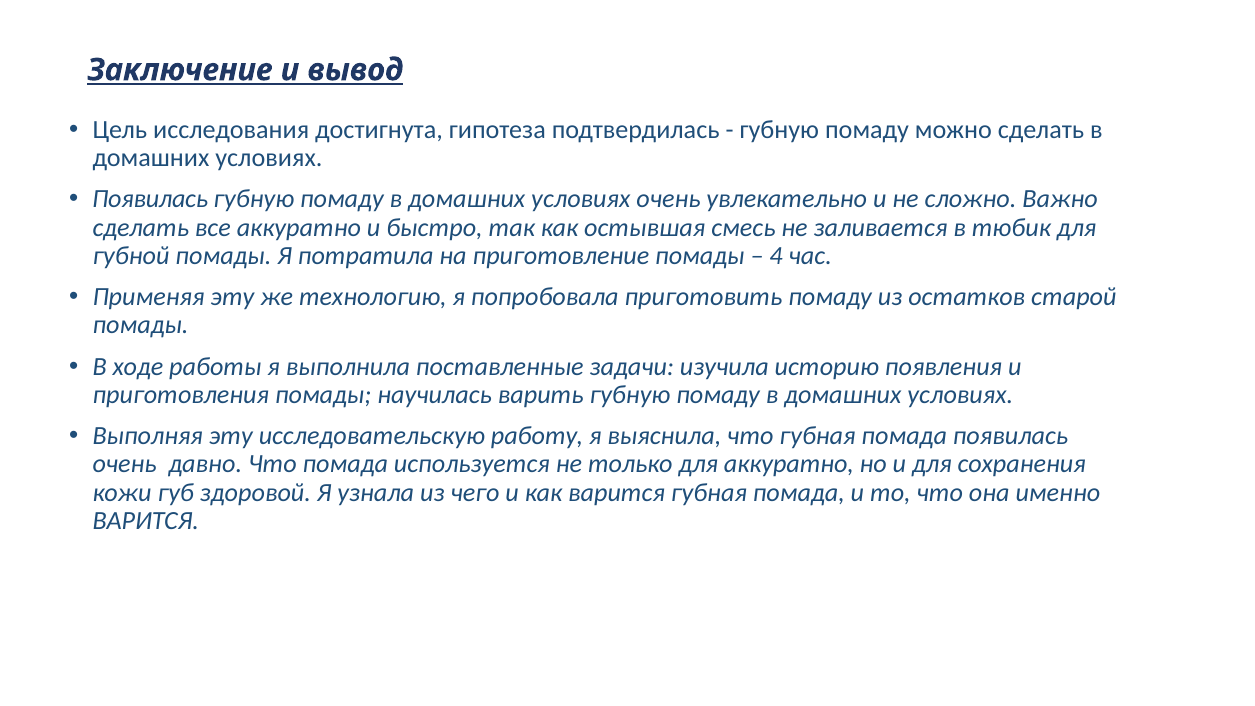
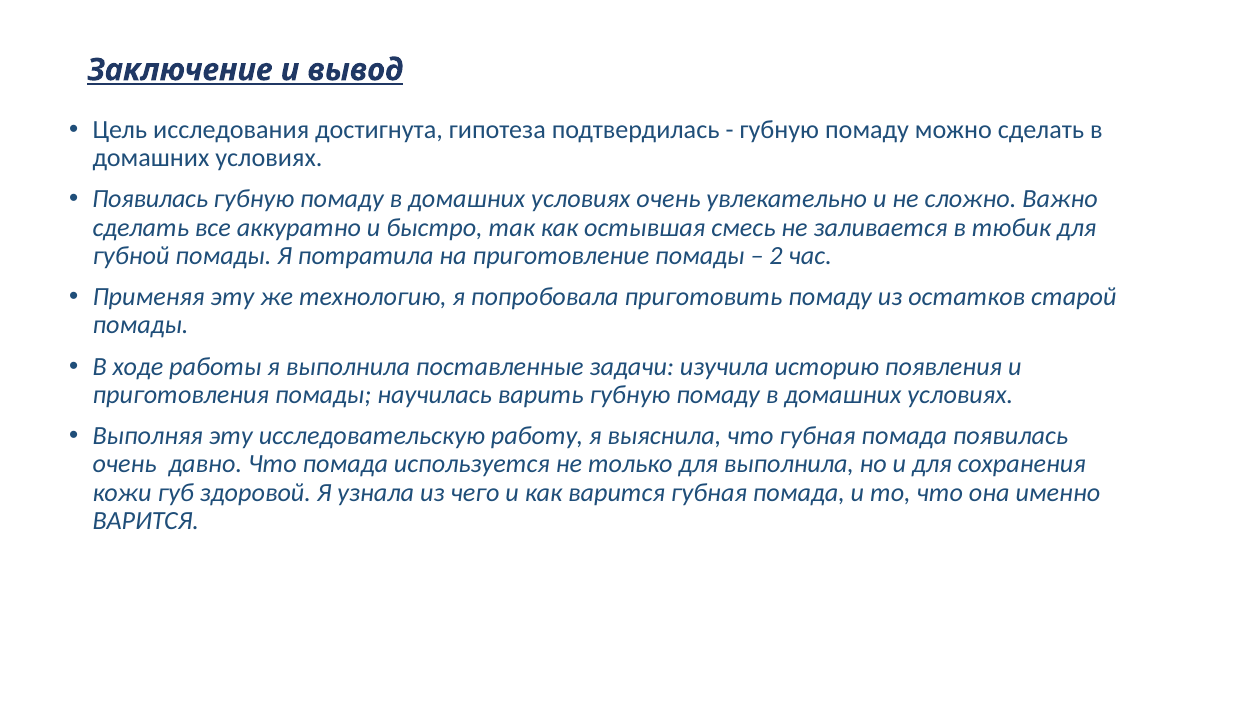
4: 4 -> 2
для аккуратно: аккуратно -> выполнила
